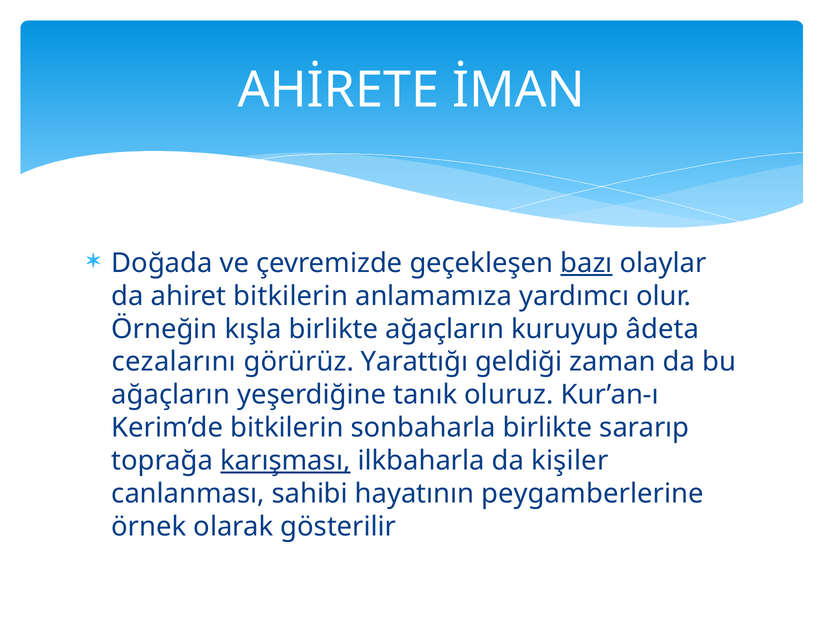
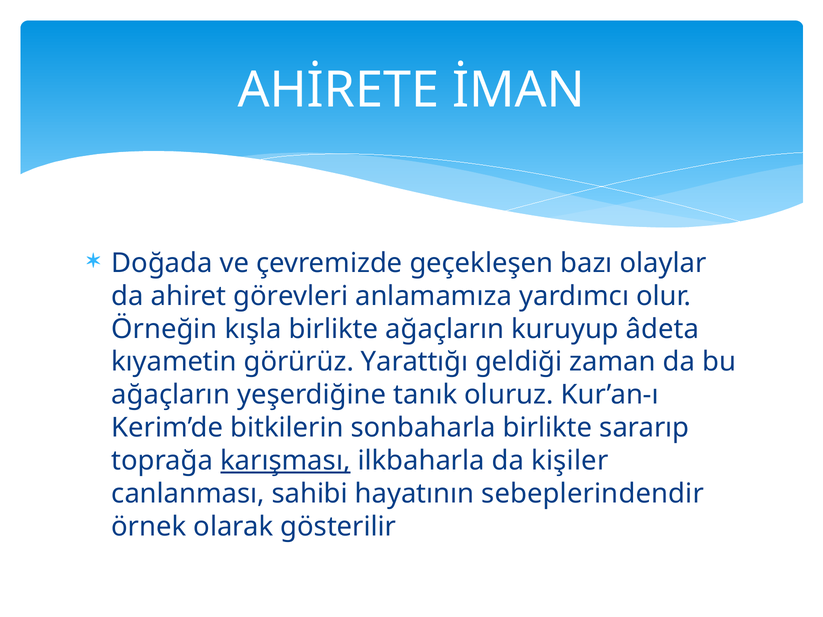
bazı underline: present -> none
ahiret bitkilerin: bitkilerin -> görevleri
cezalarını: cezalarını -> kıyametin
peygamberlerine: peygamberlerine -> sebeplerindendir
